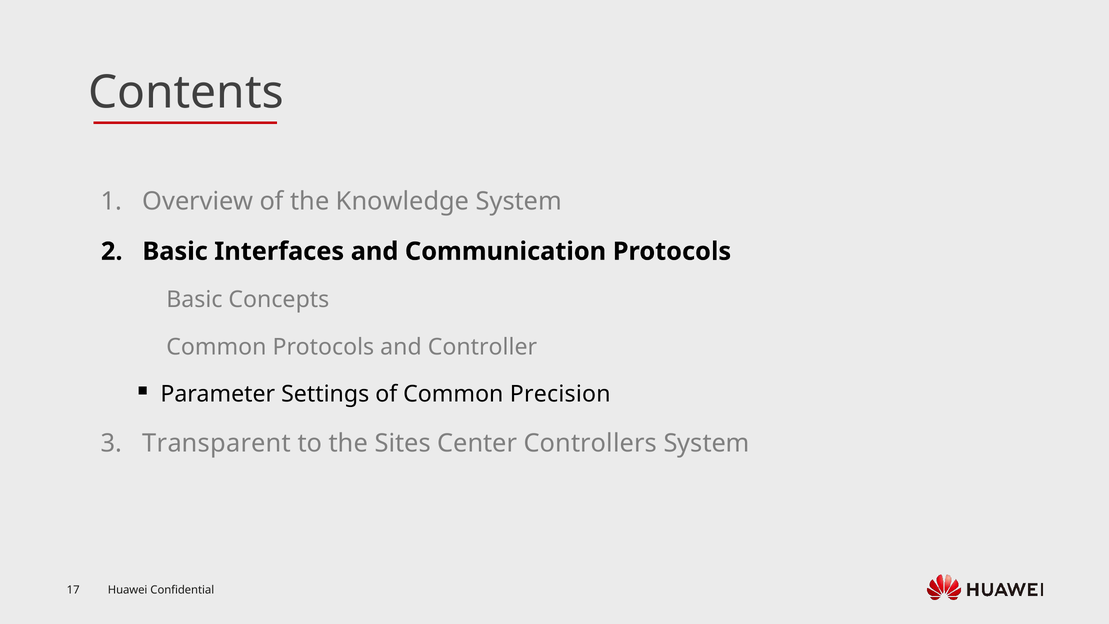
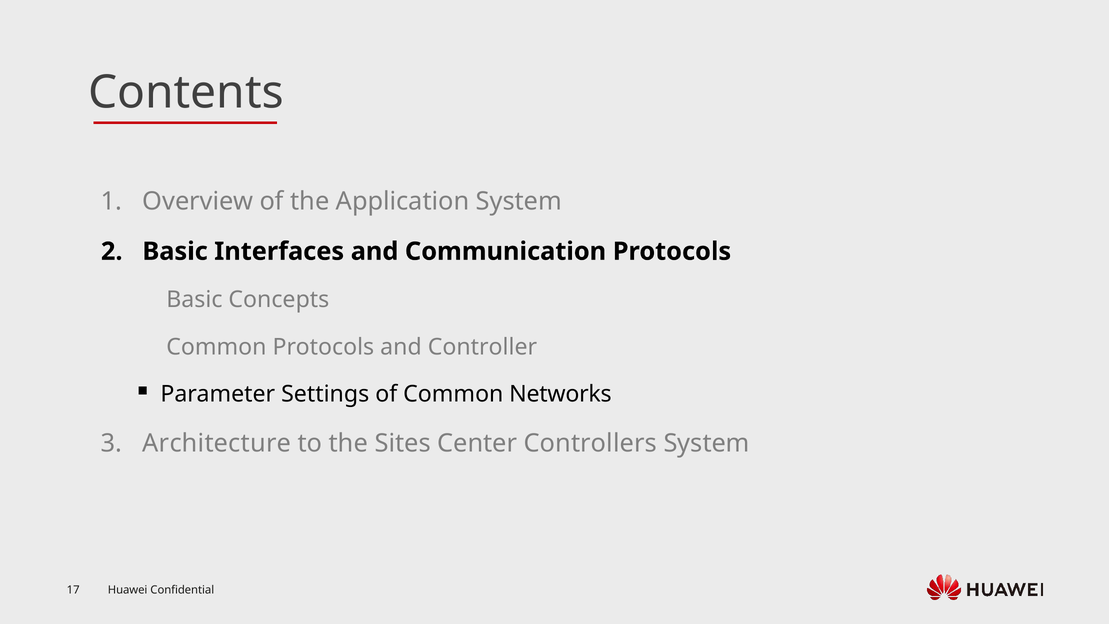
Knowledge: Knowledge -> Application
Precision: Precision -> Networks
Transparent: Transparent -> Architecture
